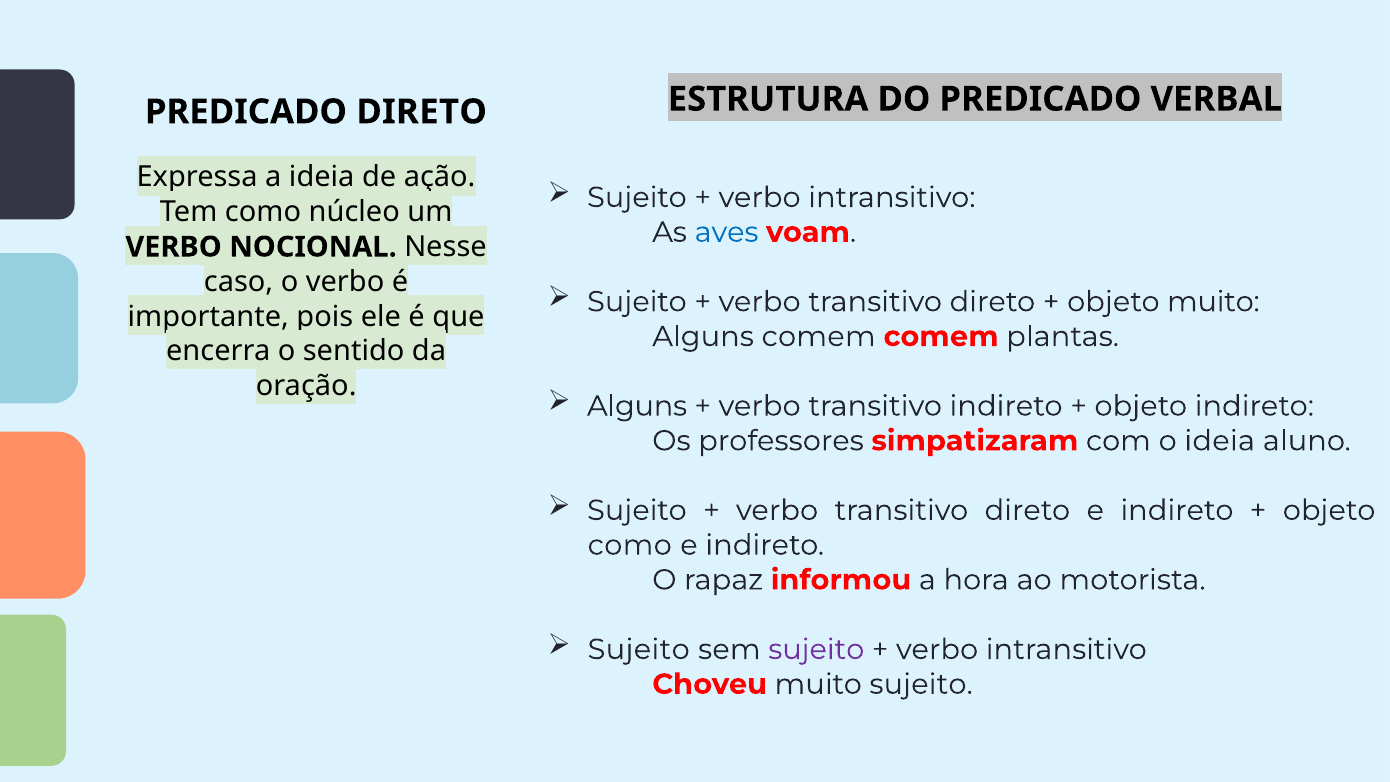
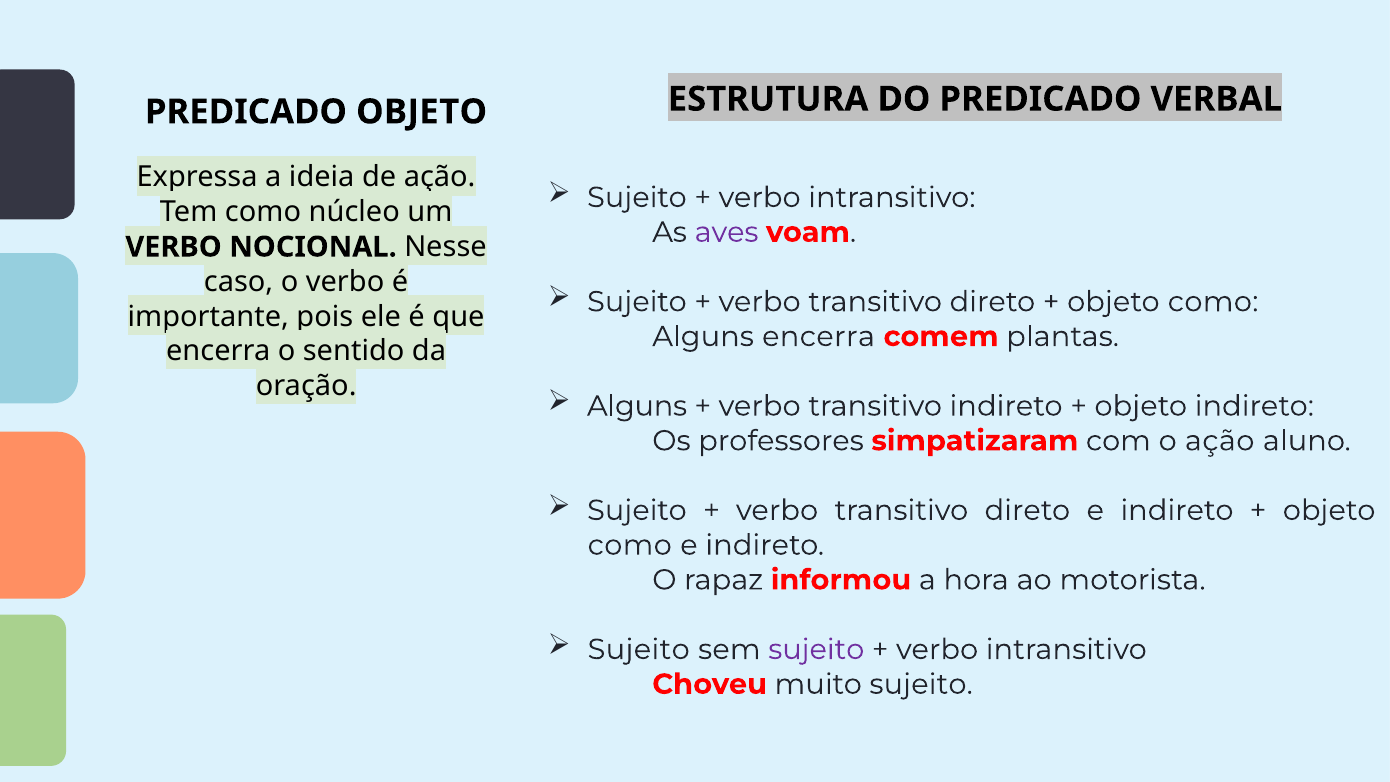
PREDICADO DIRETO: DIRETO -> OBJETO
aves colour: blue -> purple
muito at (1213, 302): muito -> como
Alguns comem: comem -> encerra
o ideia: ideia -> ação
